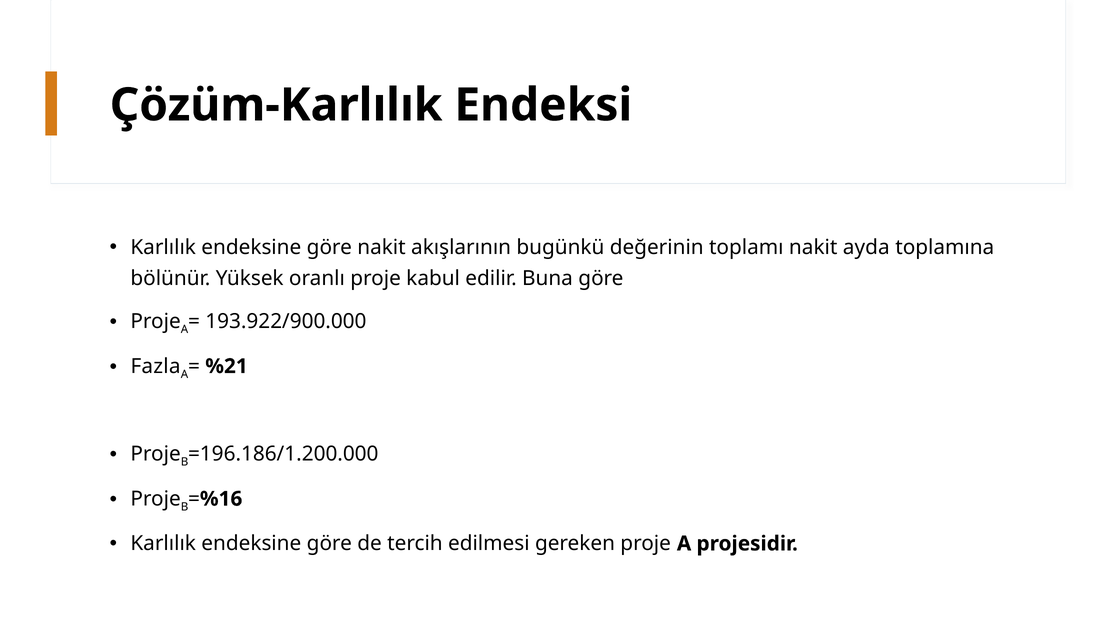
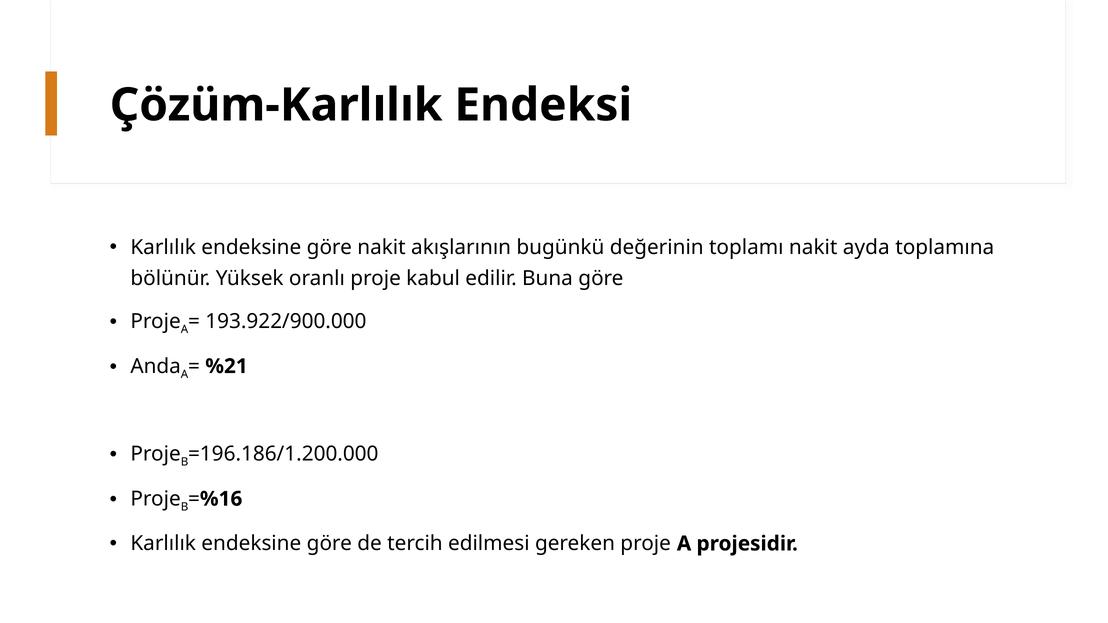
Fazla: Fazla -> Anda
